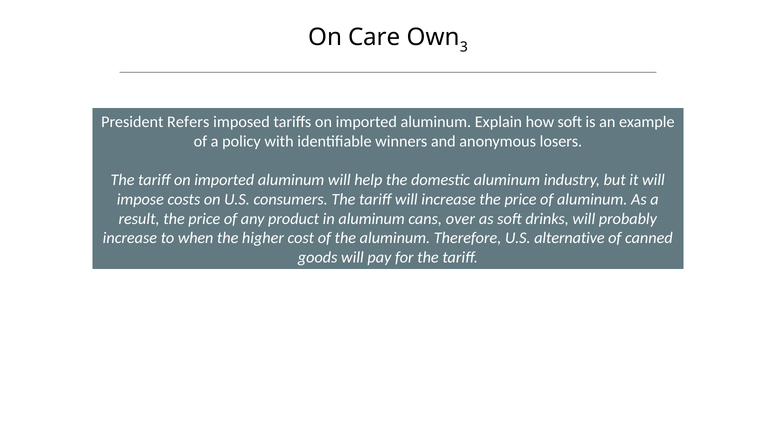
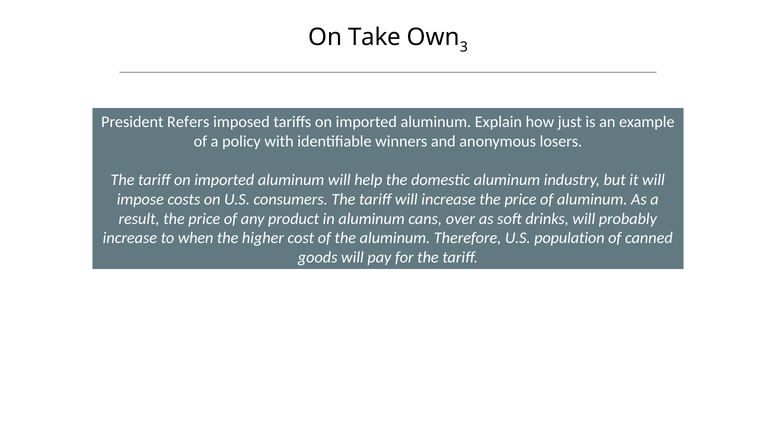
Care: Care -> Take
how soft: soft -> just
alternative: alternative -> population
